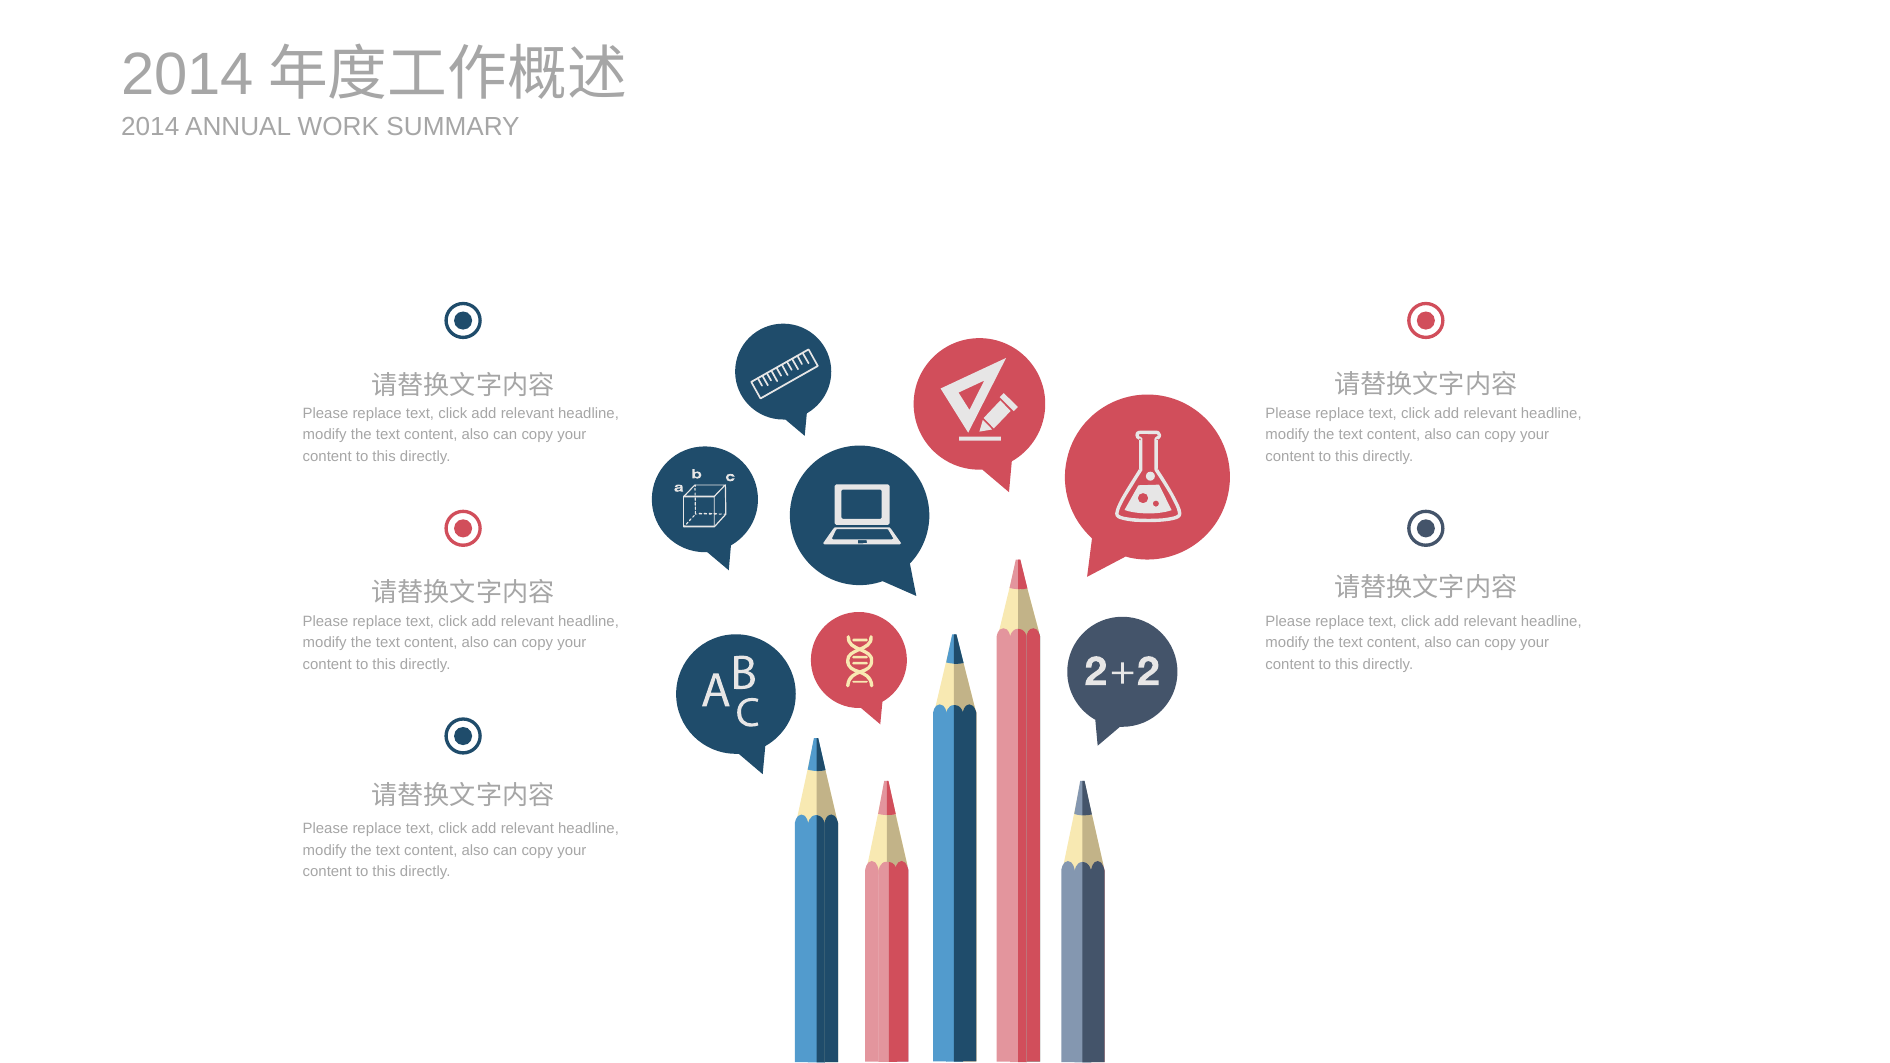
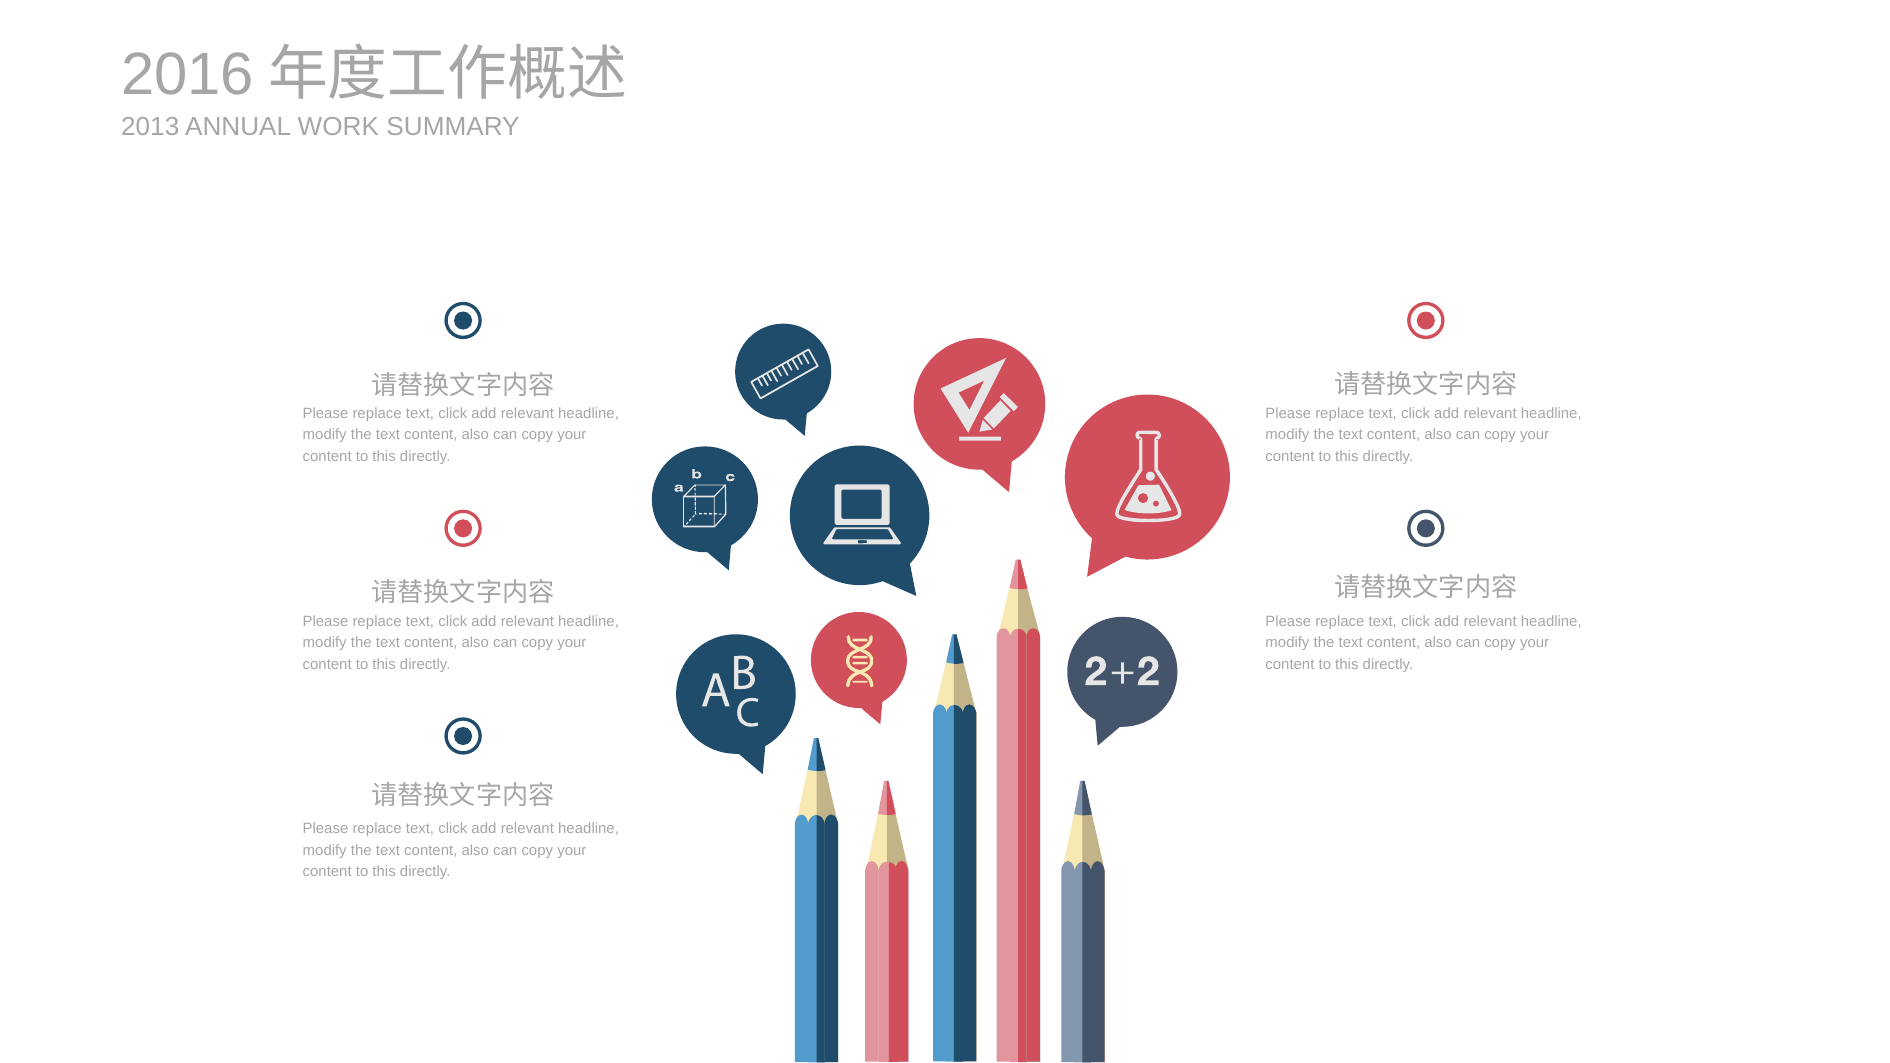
2014 at (187, 75): 2014 -> 2016
2014 at (150, 127): 2014 -> 2013
